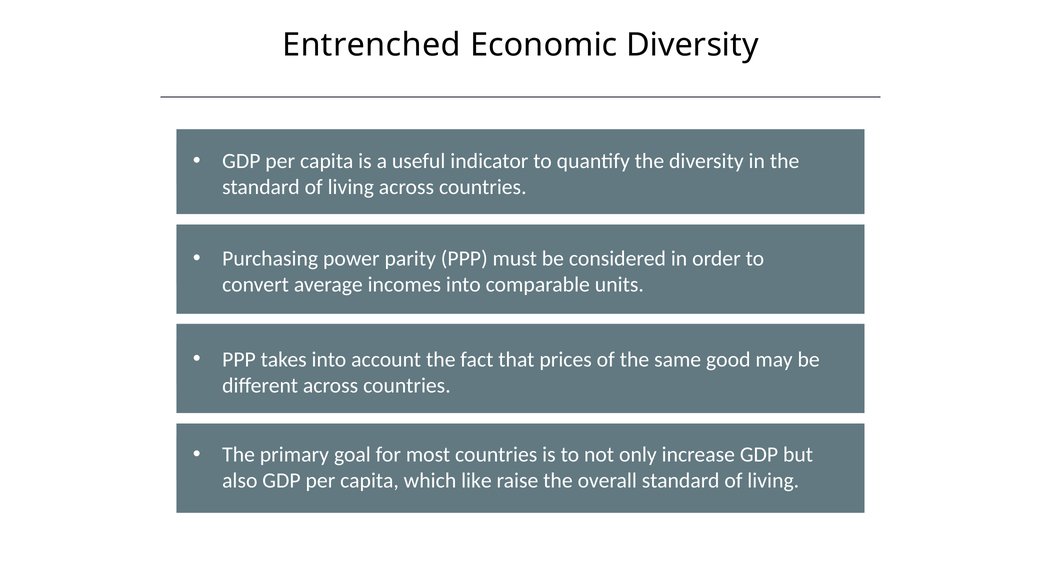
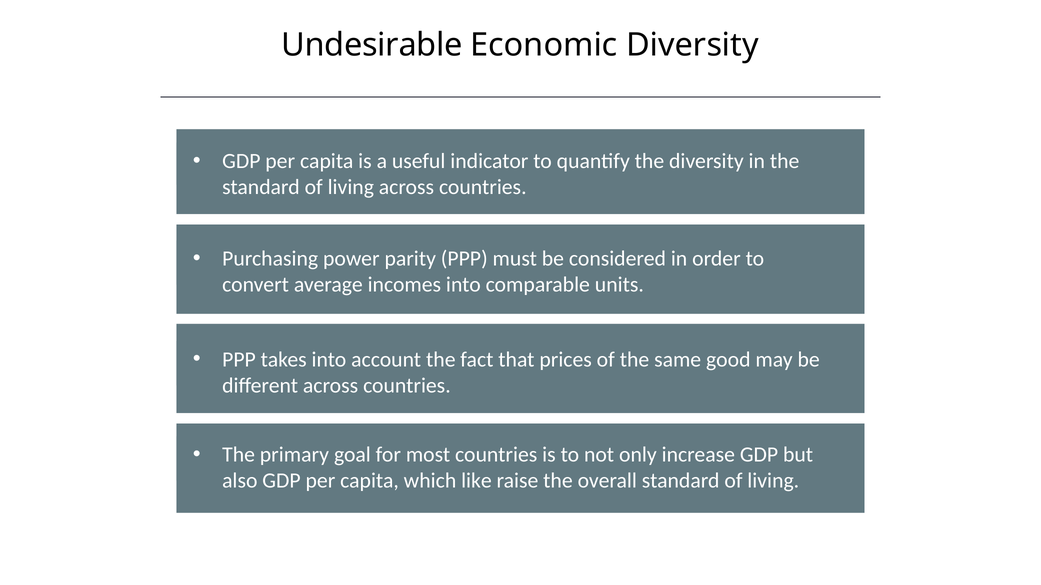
Entrenched: Entrenched -> Undesirable
